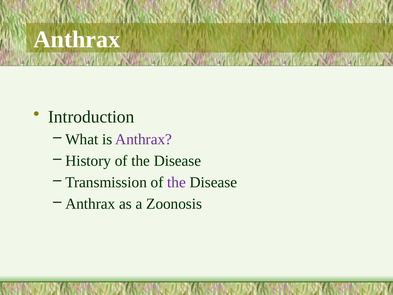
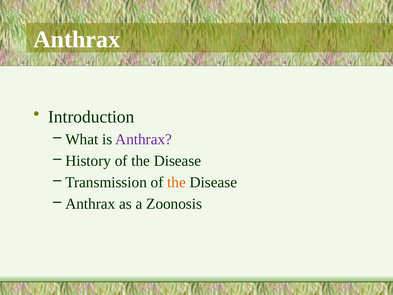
the at (177, 182) colour: purple -> orange
